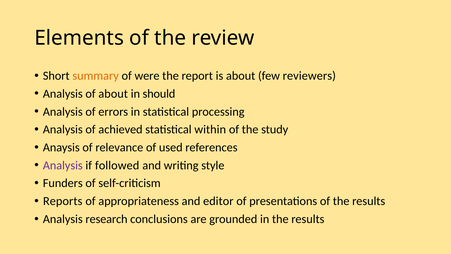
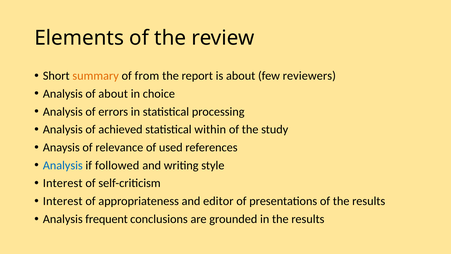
were: were -> from
should: should -> choice
Analysis at (63, 165) colour: purple -> blue
Funders at (63, 183): Funders -> Interest
Reports at (63, 201): Reports -> Interest
research: research -> frequent
